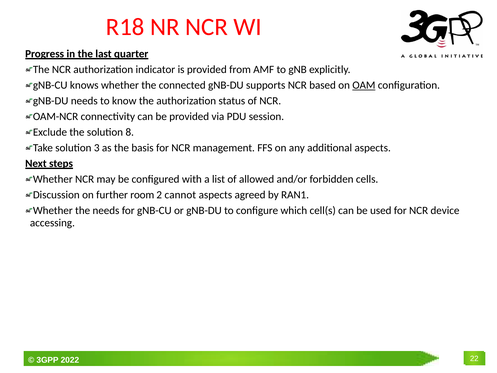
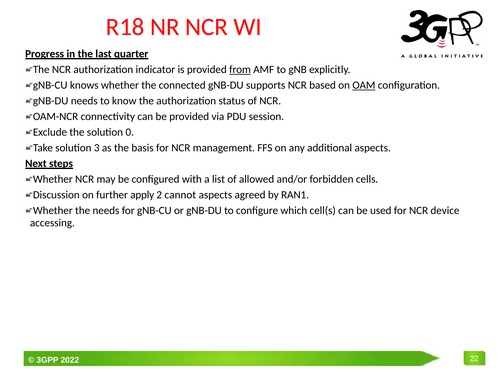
from underline: none -> present
8: 8 -> 0
room: room -> apply
